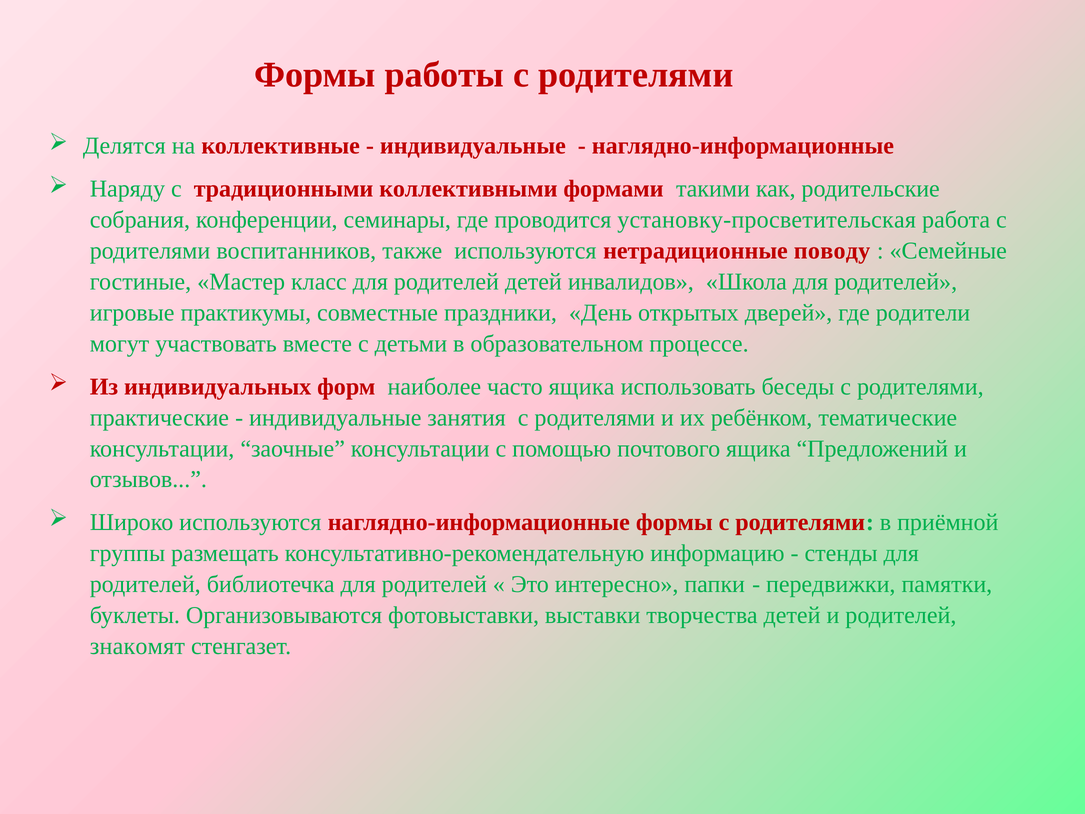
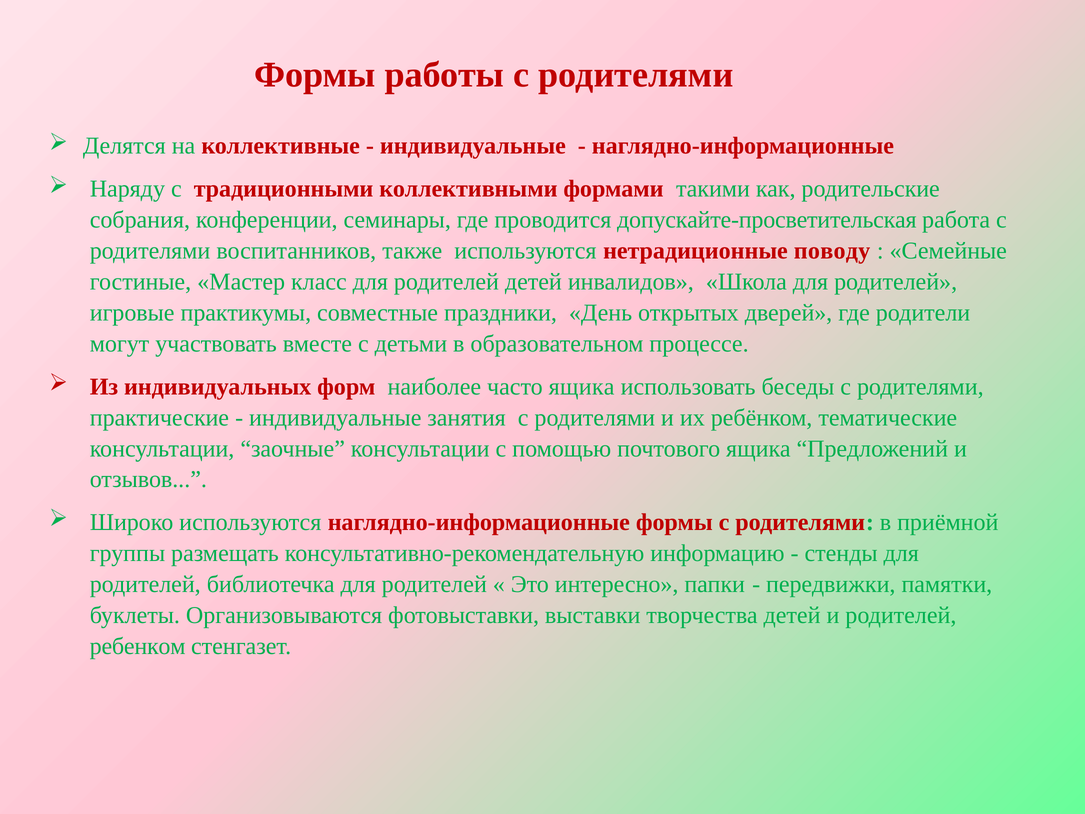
установку-просветительская: установку-просветительская -> допускайте-просветительская
знакомят: знакомят -> ребенком
